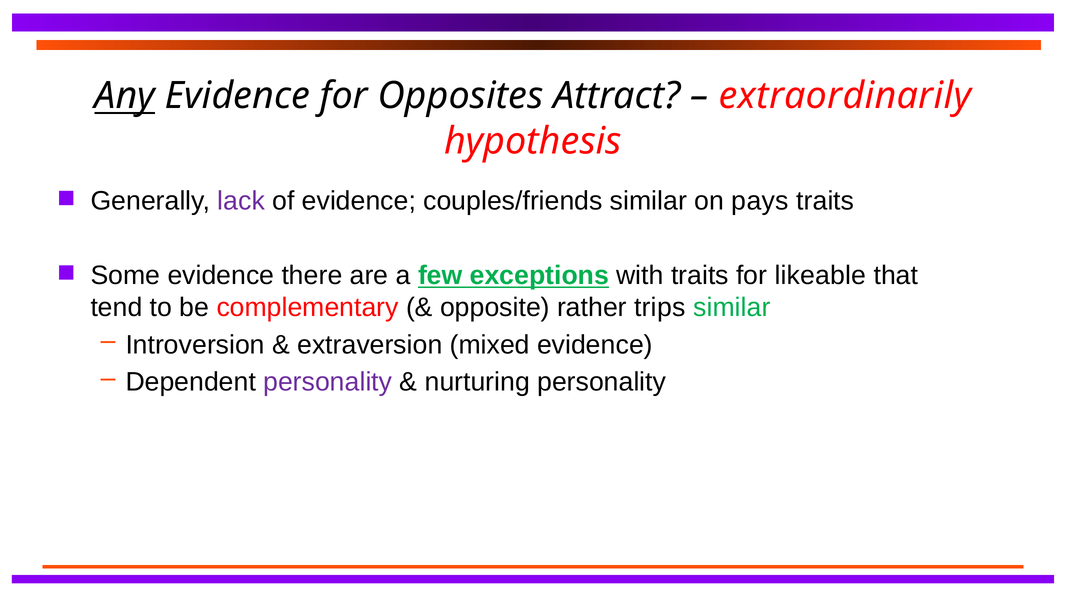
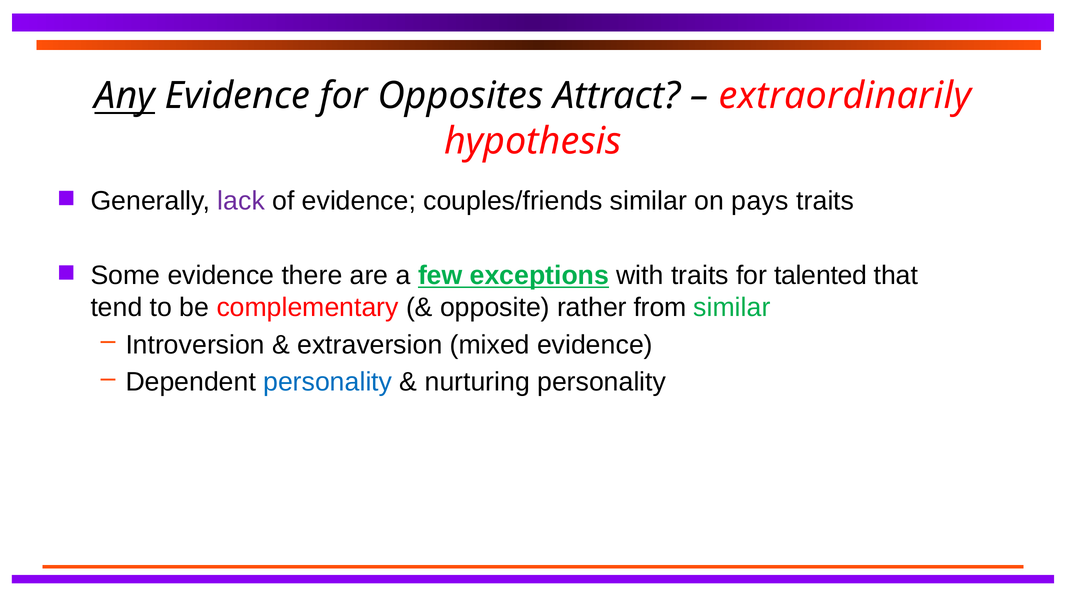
likeable: likeable -> talented
trips: trips -> from
personality at (328, 382) colour: purple -> blue
